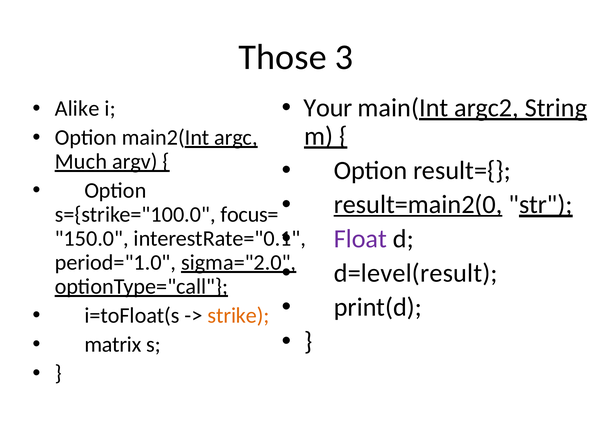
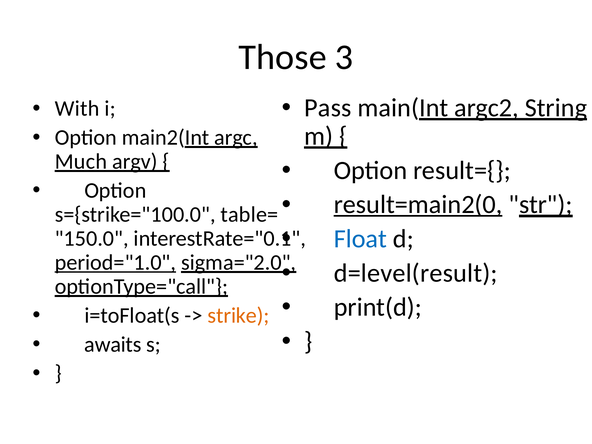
Your: Your -> Pass
Alike: Alike -> With
focus=: focus= -> table=
Float colour: purple -> blue
period="1.0 underline: none -> present
matrix: matrix -> awaits
